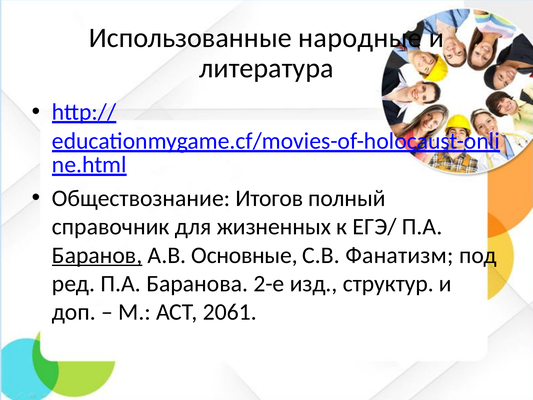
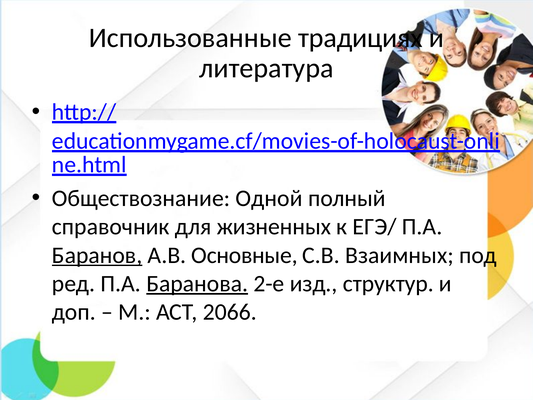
народные: народные -> традициях
Итогов: Итогов -> Одной
Фанатизм: Фанатизм -> Взаимных
Баранова underline: none -> present
2061: 2061 -> 2066
